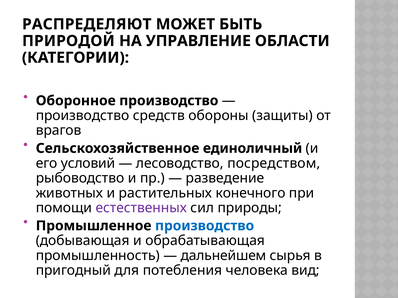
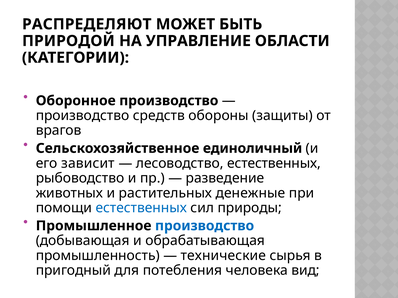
условий: условий -> зависит
лесоводство посредством: посредством -> естественных
конечного: конечного -> денежные
естественных at (141, 208) colour: purple -> blue
дальнейшем: дальнейшем -> технические
